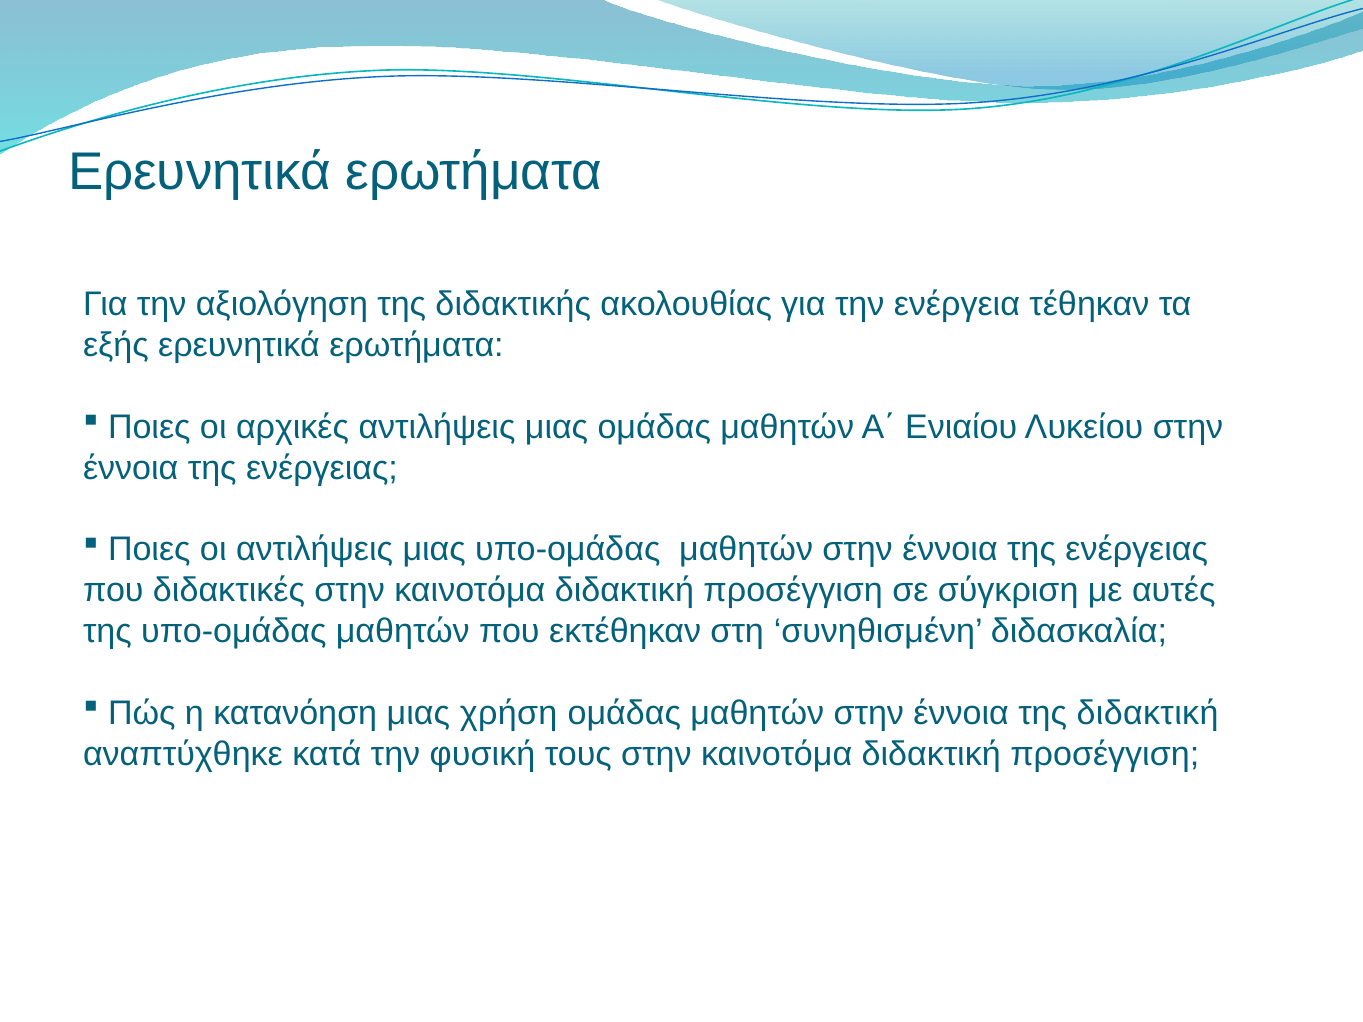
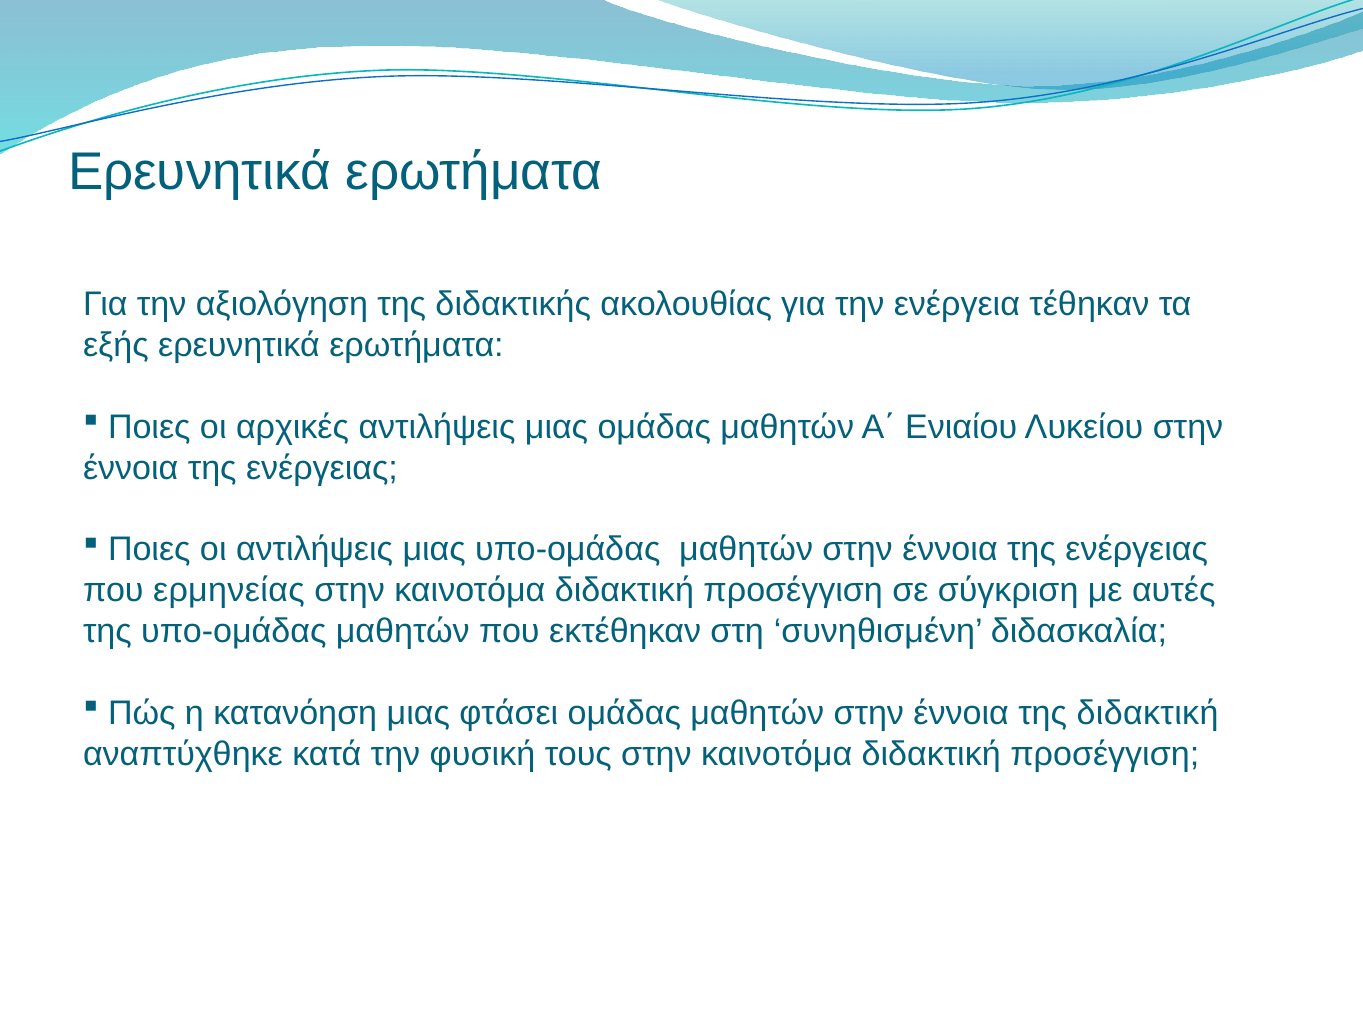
διδακτικές: διδακτικές -> ερμηνείας
χρήση: χρήση -> φτάσει
